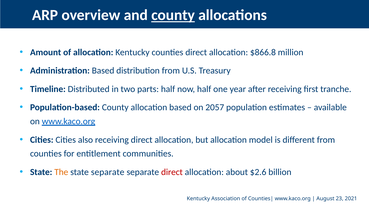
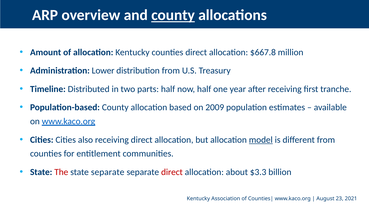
$866.8: $866.8 -> $667.8
Administration Based: Based -> Lower
2057: 2057 -> 2009
model underline: none -> present
The colour: orange -> red
$2.6: $2.6 -> $3.3
